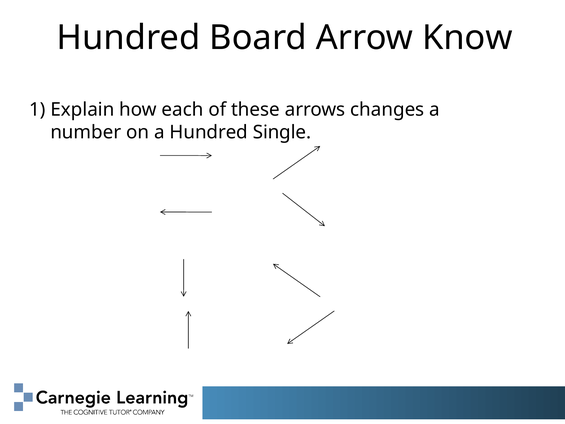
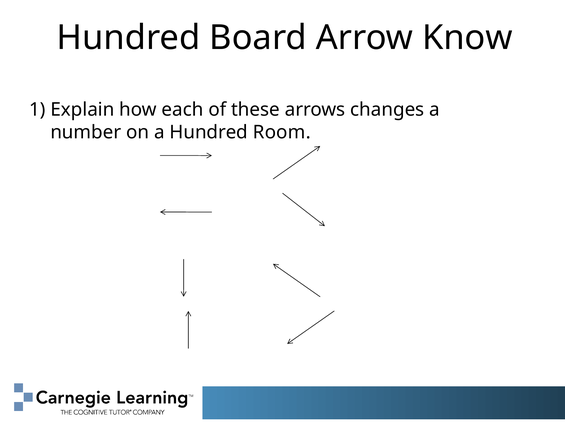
Single: Single -> Room
